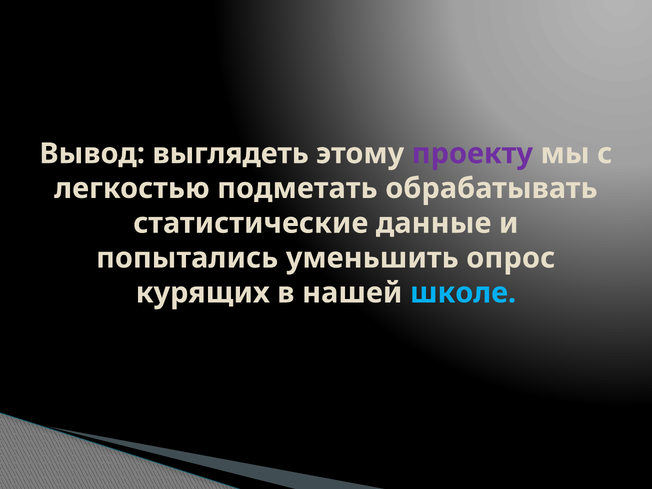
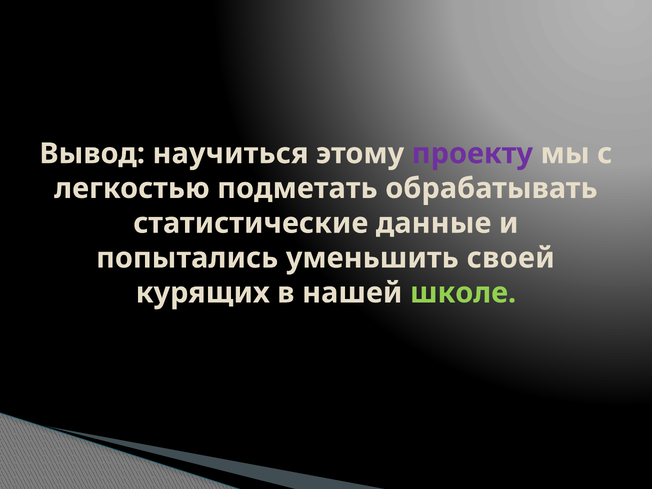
выглядеть: выглядеть -> научиться
опрос: опрос -> своей
школе colour: light blue -> light green
